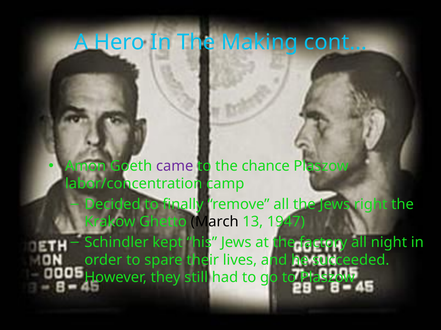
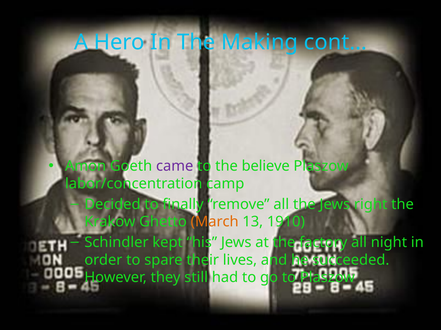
chance: chance -> believe
March colour: black -> orange
1947: 1947 -> 1910
